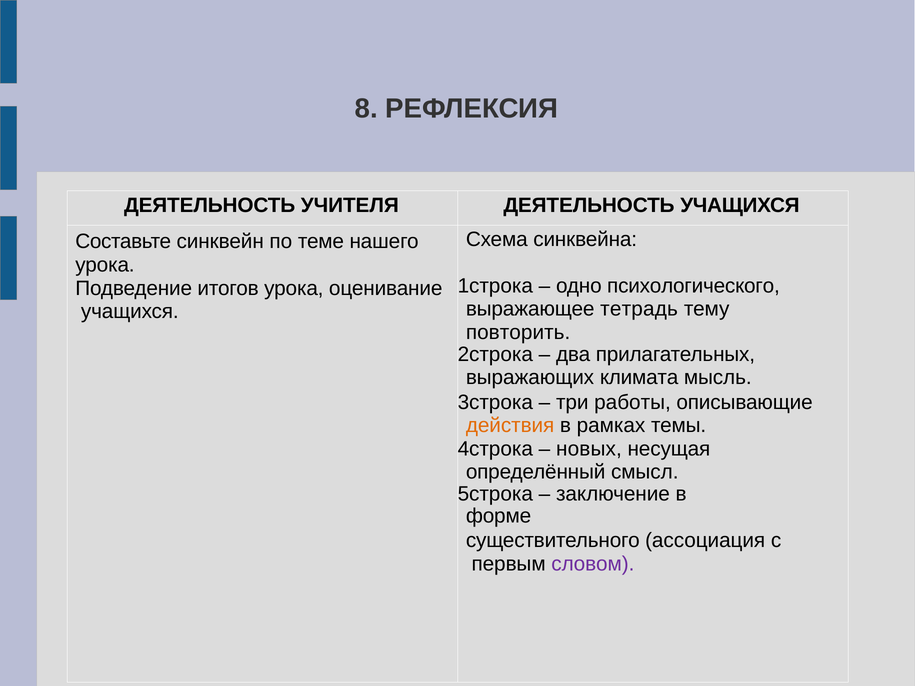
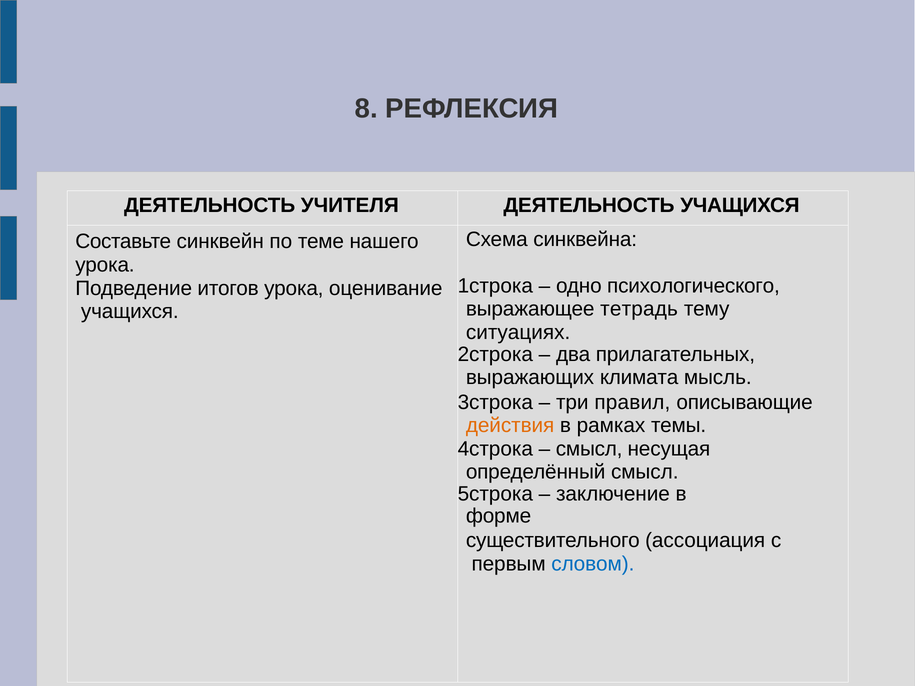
повторить: повторить -> ситуациях
работы: работы -> правил
новых at (589, 449): новых -> смысл
словом colour: purple -> blue
